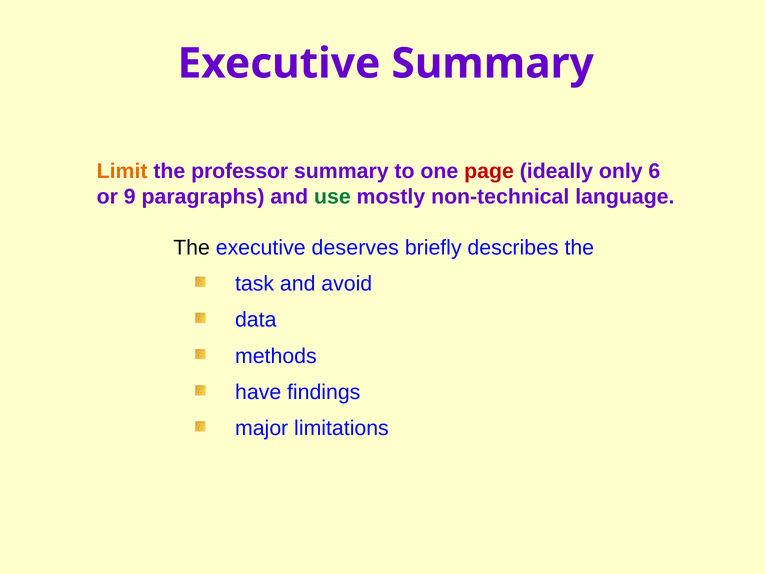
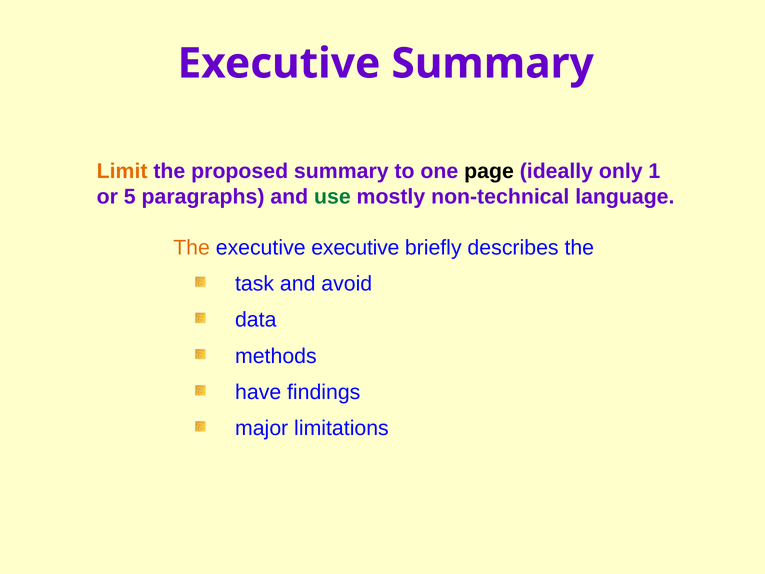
professor: professor -> proposed
page colour: red -> black
6: 6 -> 1
9: 9 -> 5
The at (192, 248) colour: black -> orange
executive deserves: deserves -> executive
